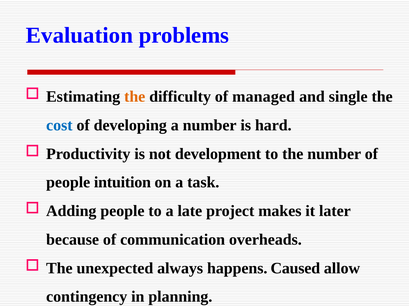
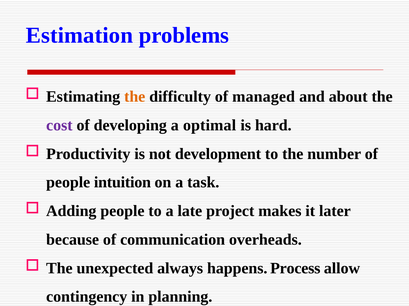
Evaluation: Evaluation -> Estimation
single: single -> about
cost colour: blue -> purple
a number: number -> optimal
Caused: Caused -> Process
